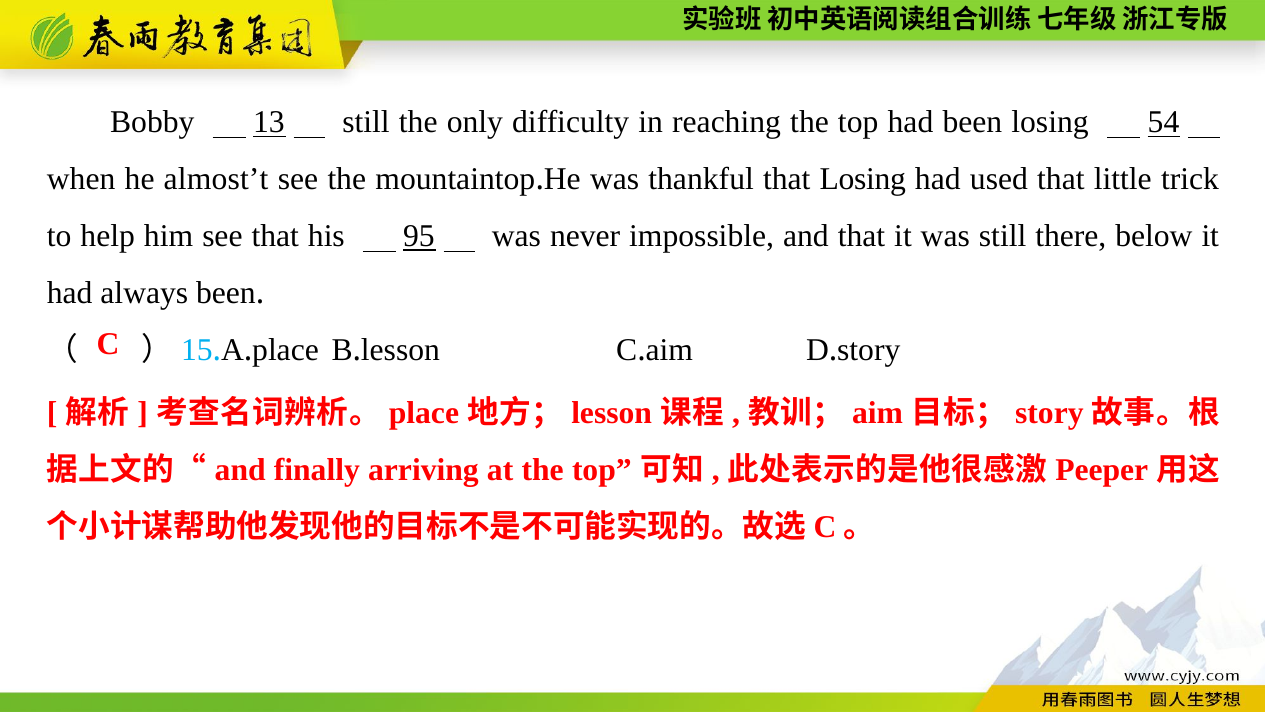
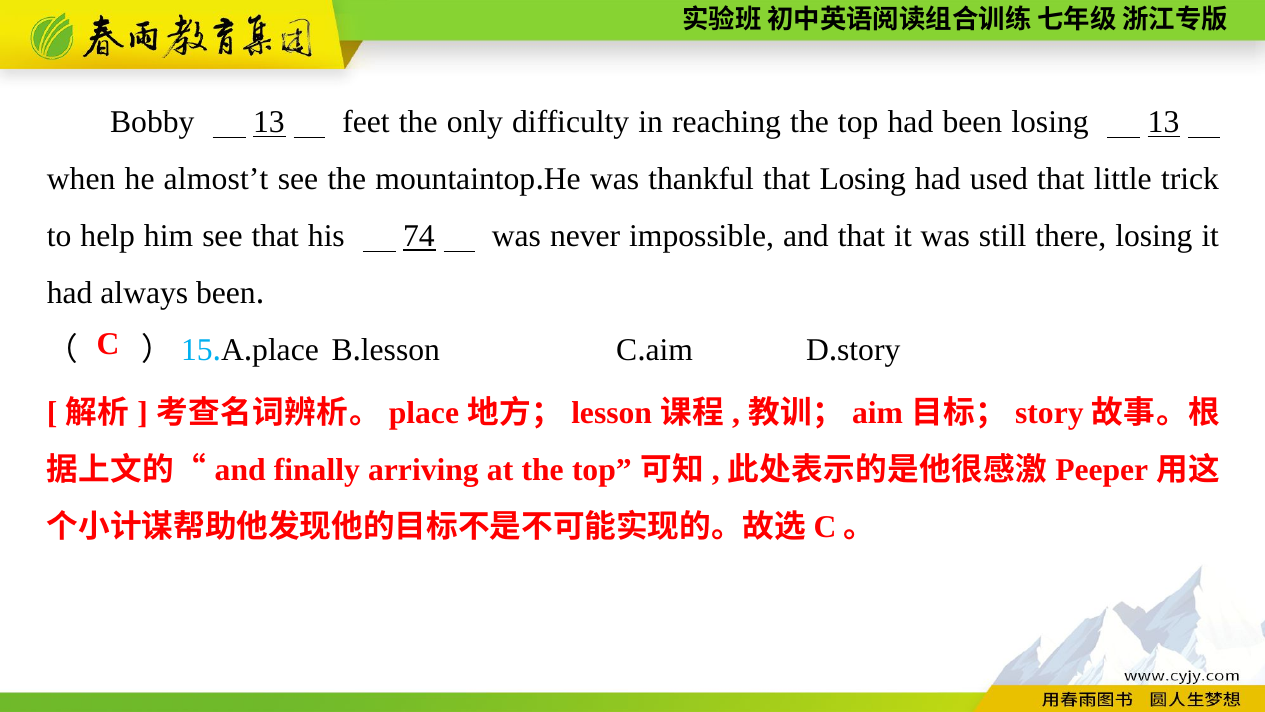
13 still: still -> feet
losing 54: 54 -> 13
95: 95 -> 74
there below: below -> losing
